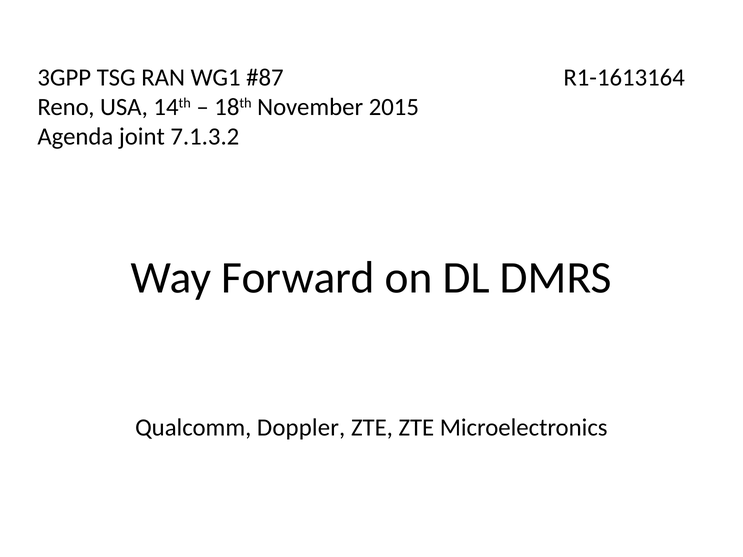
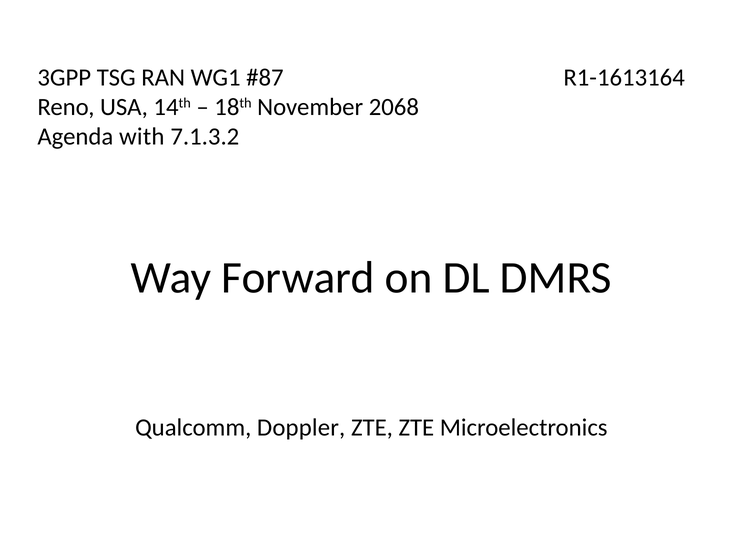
2015: 2015 -> 2068
joint: joint -> with
